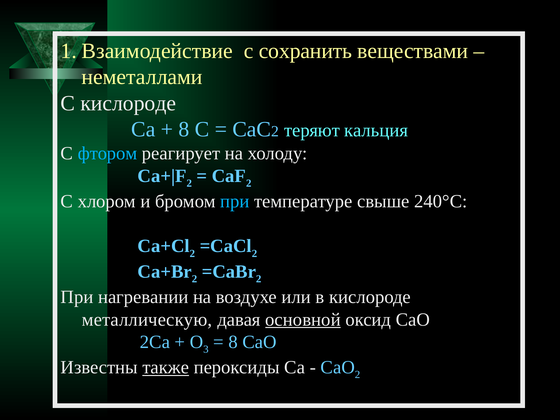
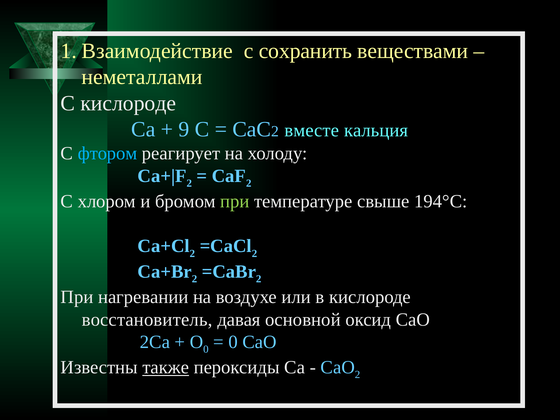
8 at (184, 129): 8 -> 9
теряют: теряют -> вместе
при at (235, 201) colour: light blue -> light green
240°C: 240°C -> 194°C
металлическую: металлическую -> восстановитель
основной underline: present -> none
3 at (206, 349): 3 -> 0
8 at (233, 342): 8 -> 0
